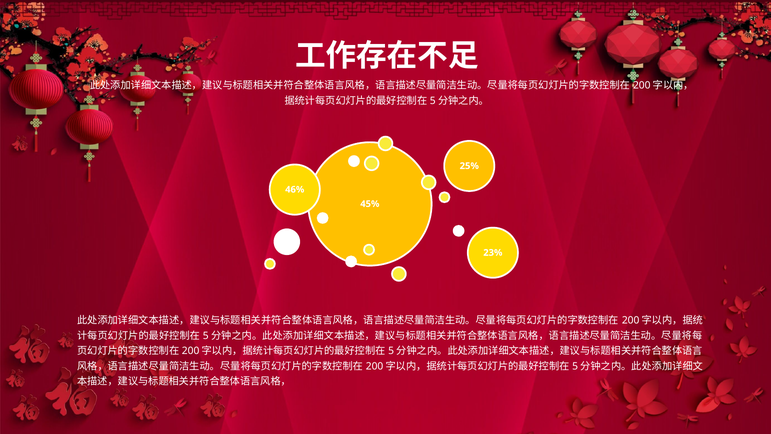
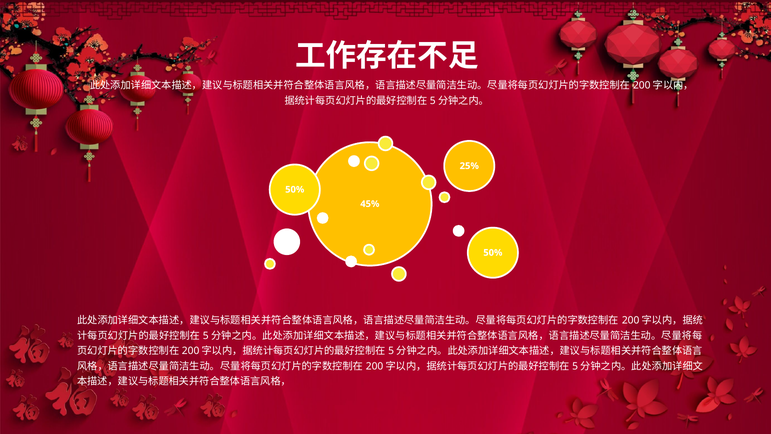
46% at (295, 189): 46% -> 50%
23% at (493, 252): 23% -> 50%
